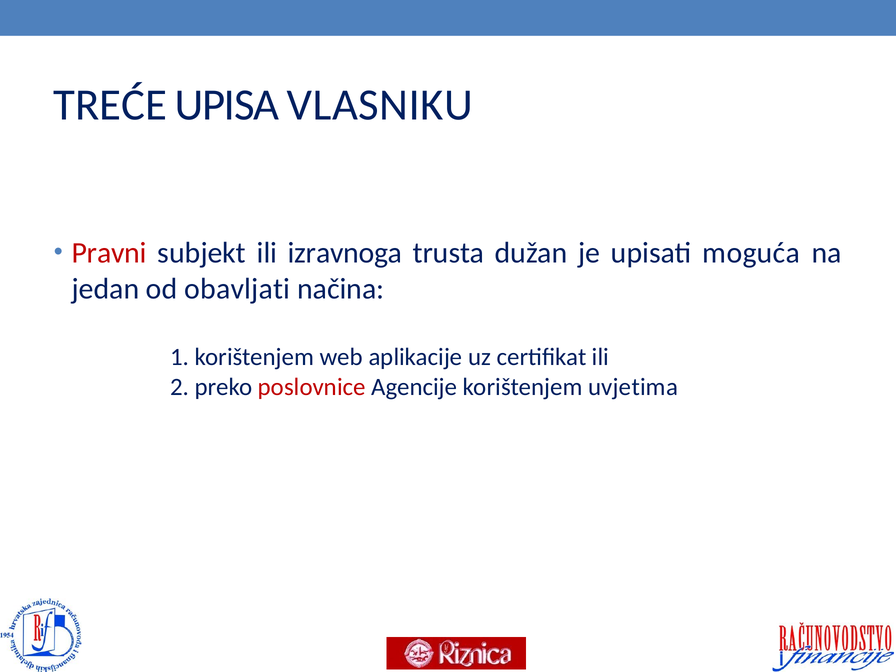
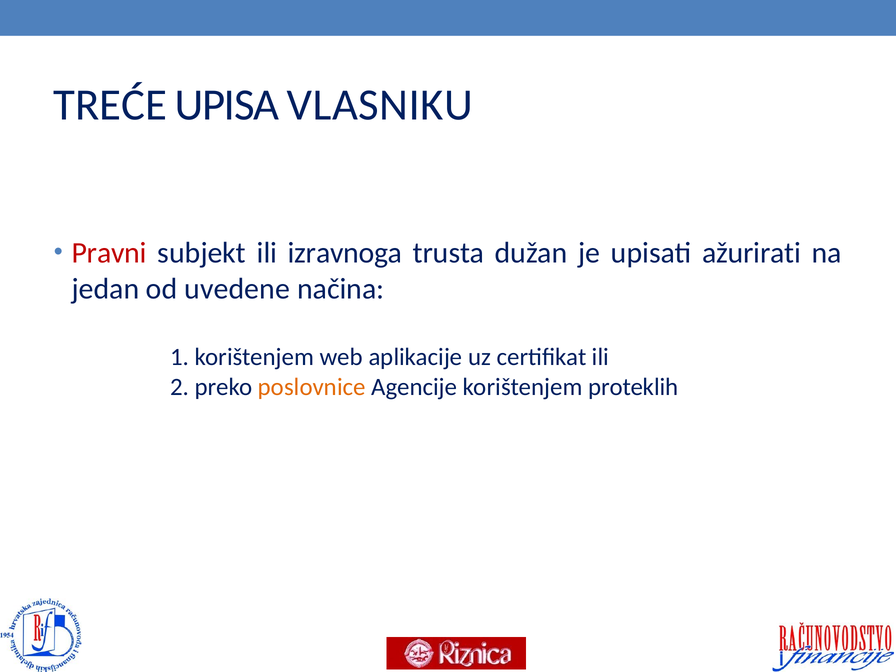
moguća: moguća -> ažurirati
obavljati: obavljati -> uvedene
poslovnice colour: red -> orange
uvjetima: uvjetima -> proteklih
